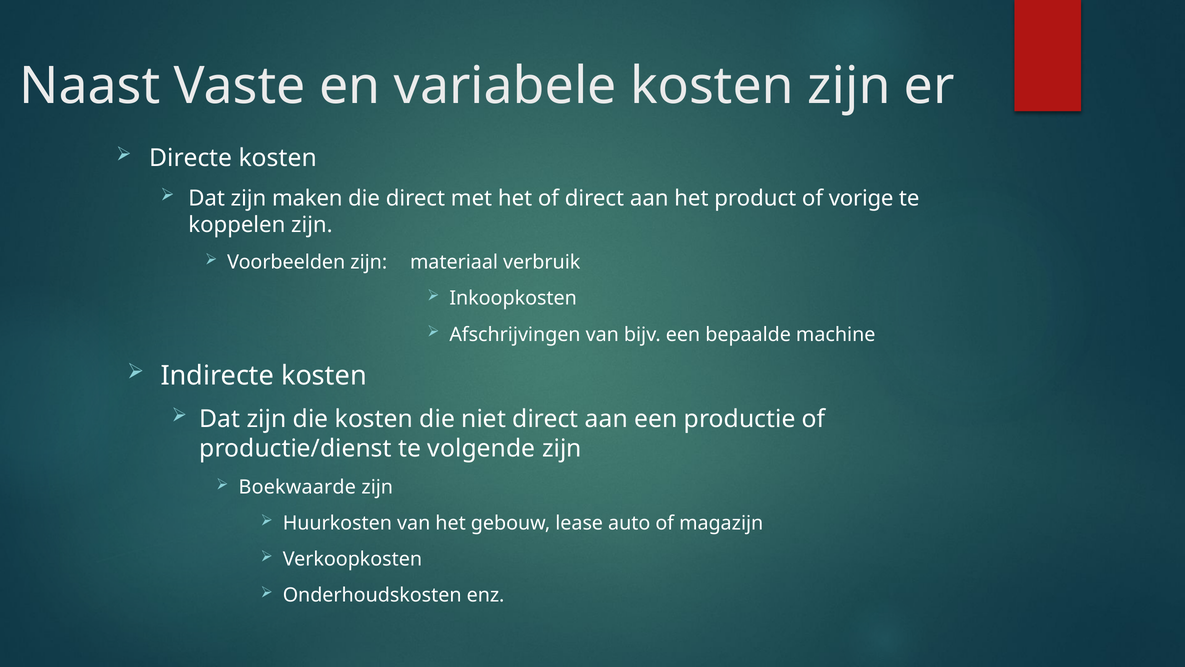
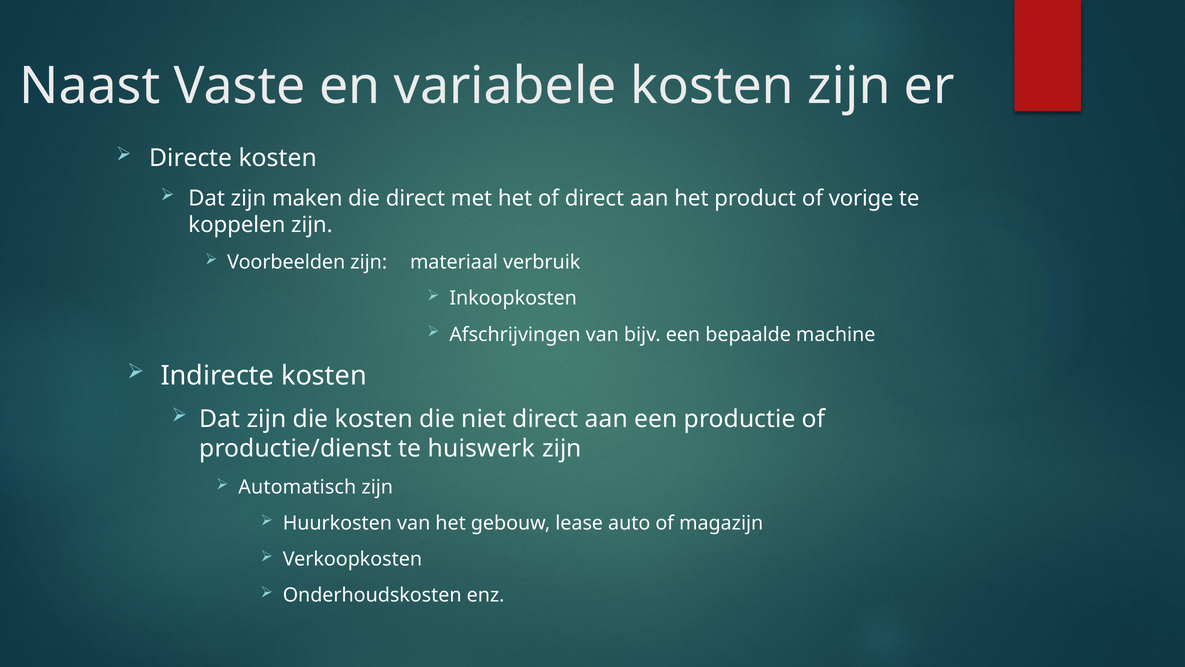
volgende: volgende -> huiswerk
Boekwaarde: Boekwaarde -> Automatisch
